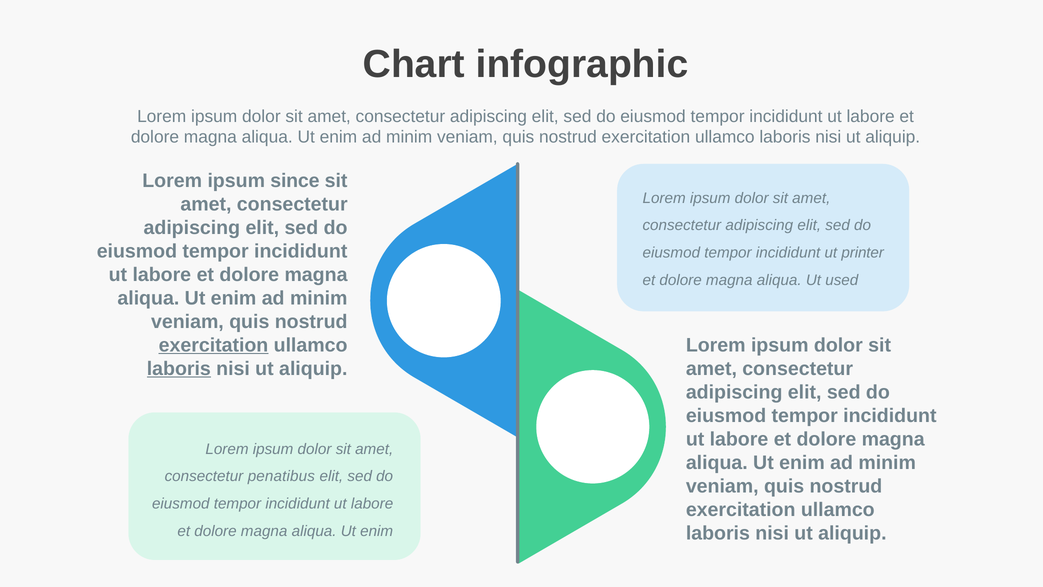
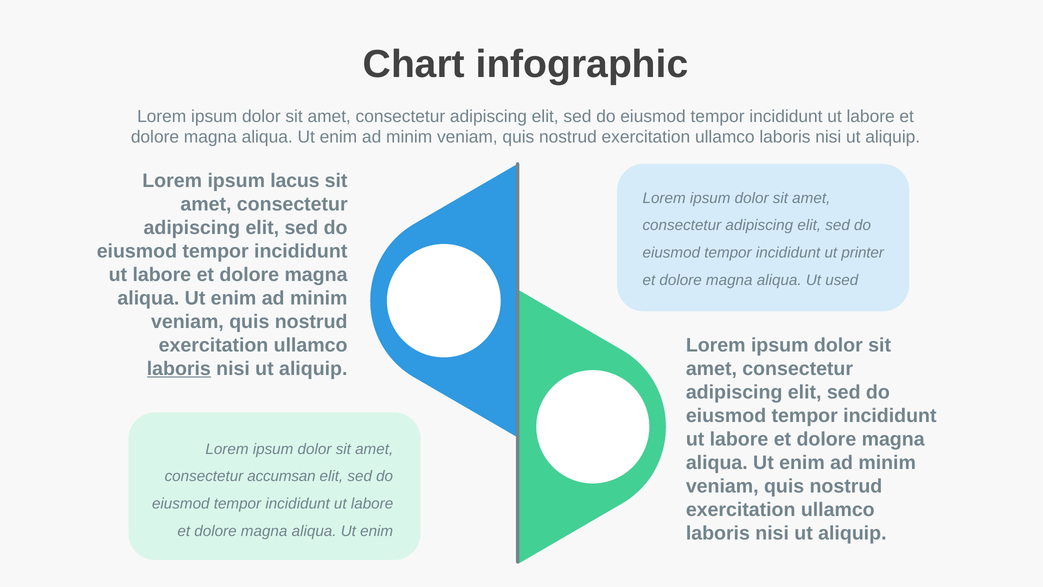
since: since -> lacus
exercitation at (213, 345) underline: present -> none
penatibus: penatibus -> accumsan
